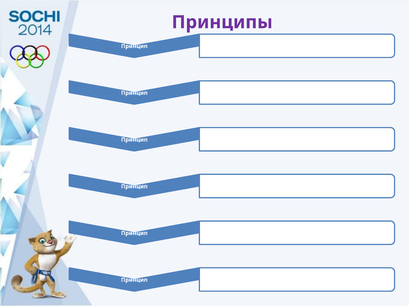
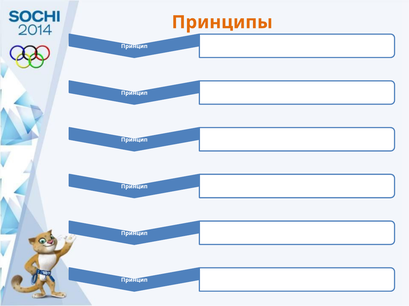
Принципы colour: purple -> orange
